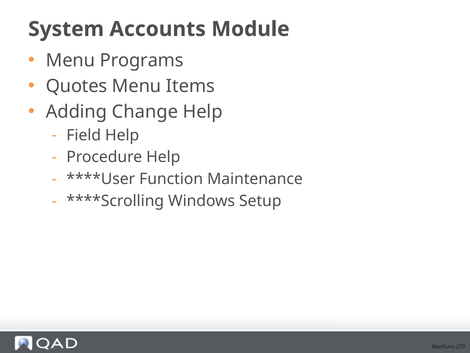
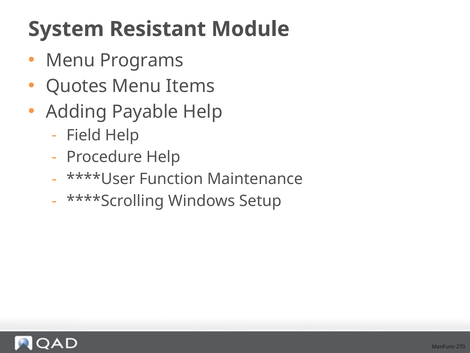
Accounts: Accounts -> Resistant
Change: Change -> Payable
